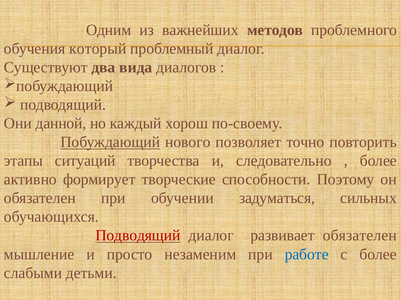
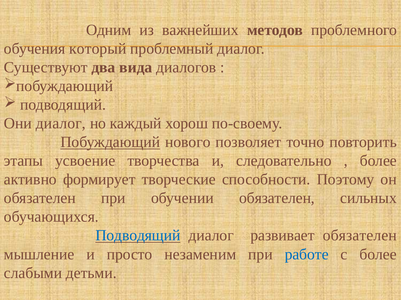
Они данной: данной -> диалог
ситуаций: ситуаций -> усвоение
обучении задуматься: задуматься -> обязателен
Подводящий at (138, 236) colour: red -> blue
